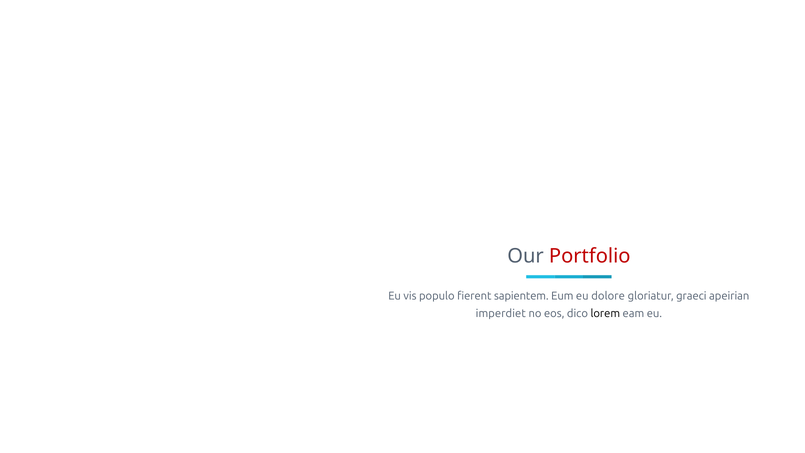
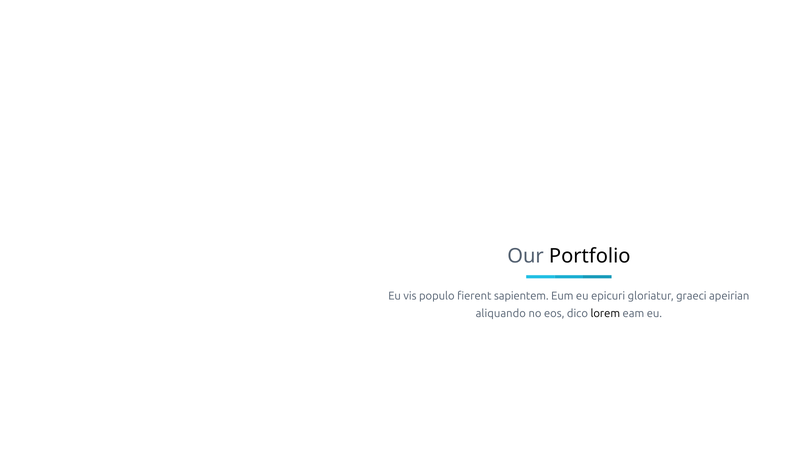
Portfolio colour: red -> black
dolore: dolore -> epicuri
imperdiet: imperdiet -> aliquando
